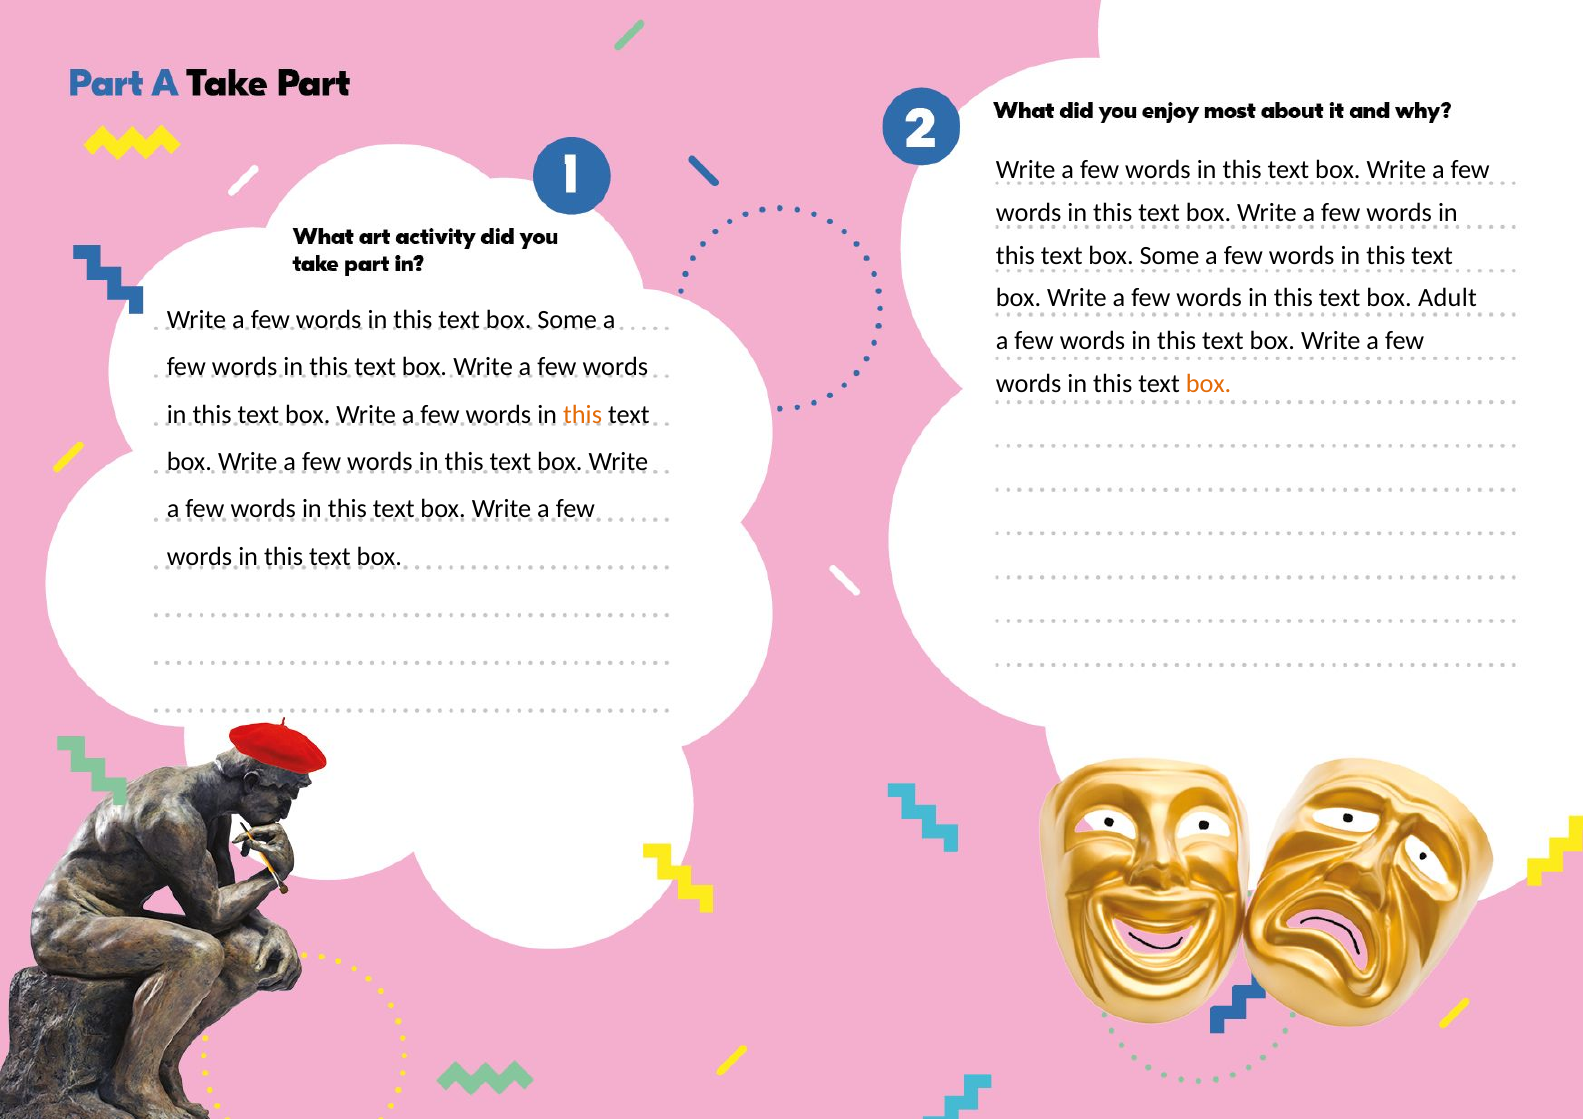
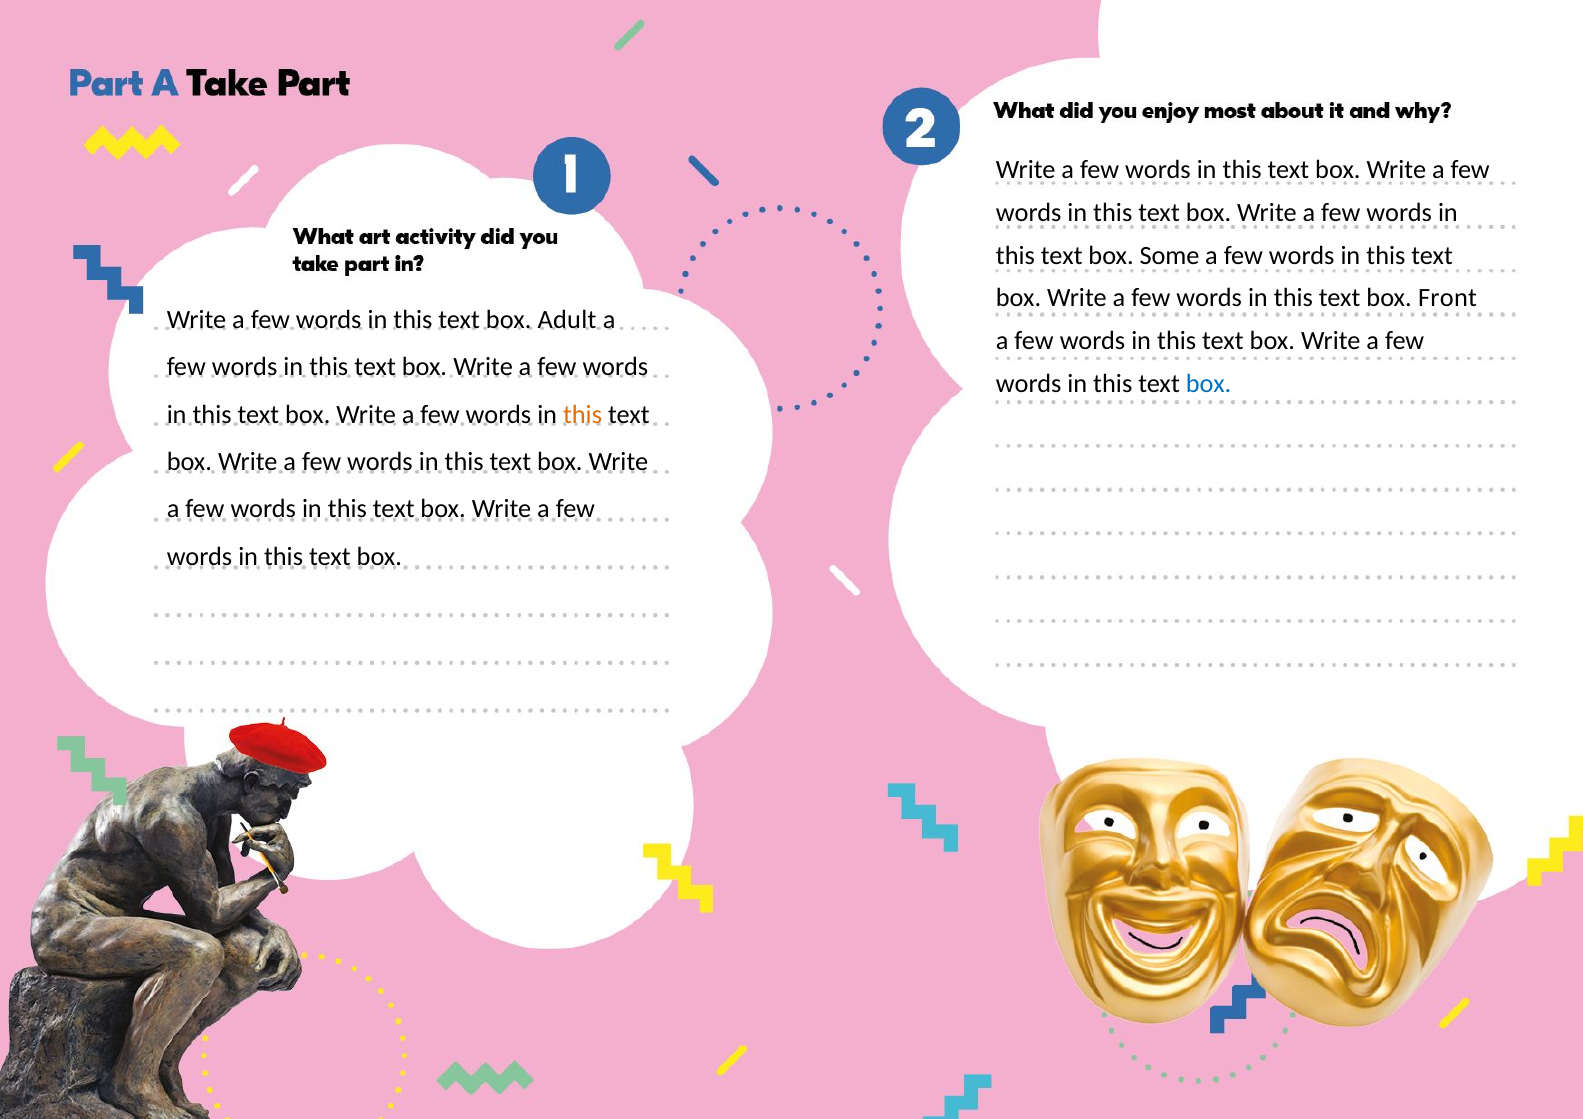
Adult: Adult -> Front
Some at (567, 320): Some -> Adult
box at (1209, 384) colour: orange -> blue
